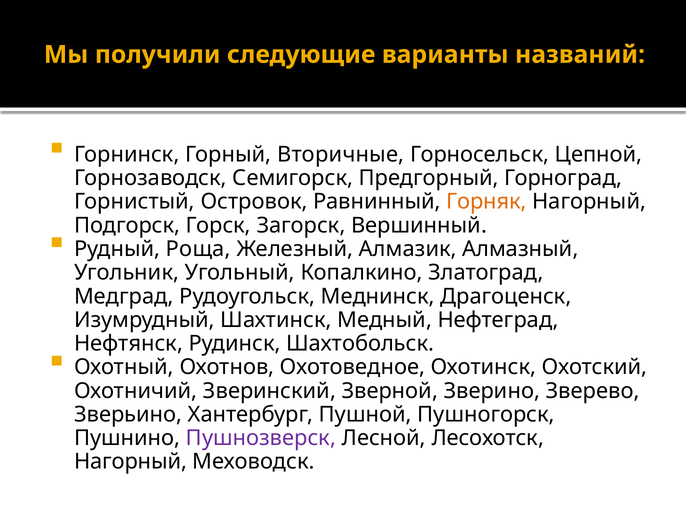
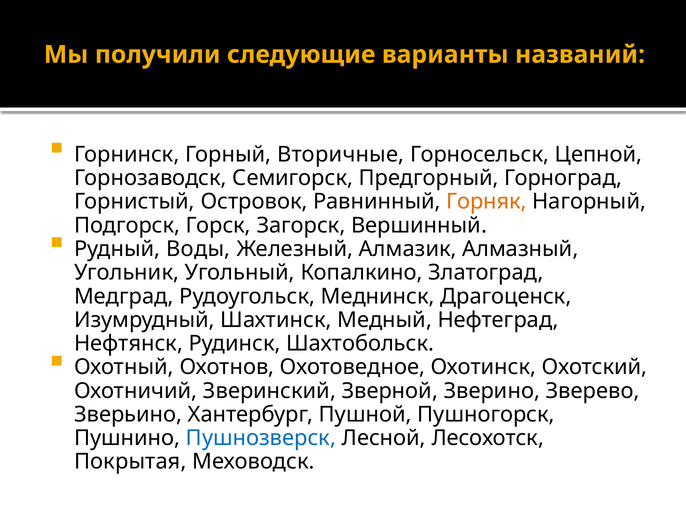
Роща: Роща -> Воды
Пушнозверск colour: purple -> blue
Нагорный at (130, 462): Нагорный -> Покрытая
